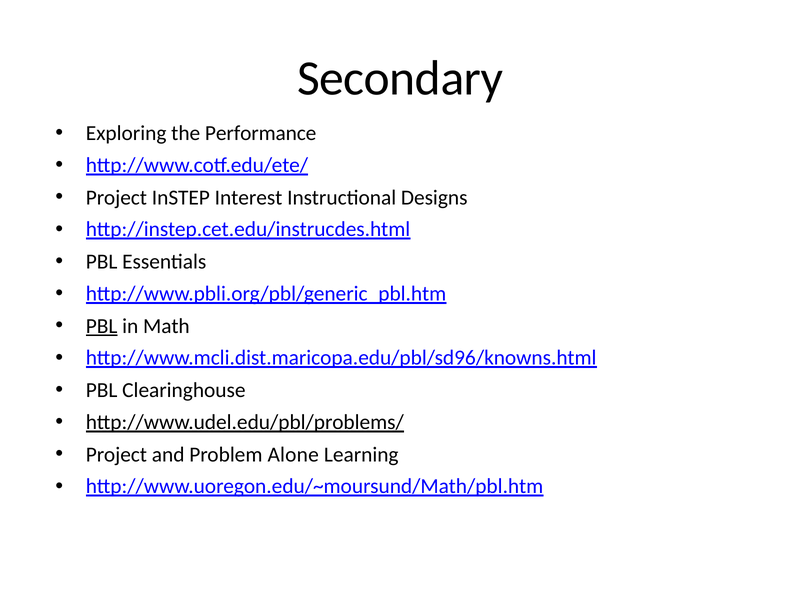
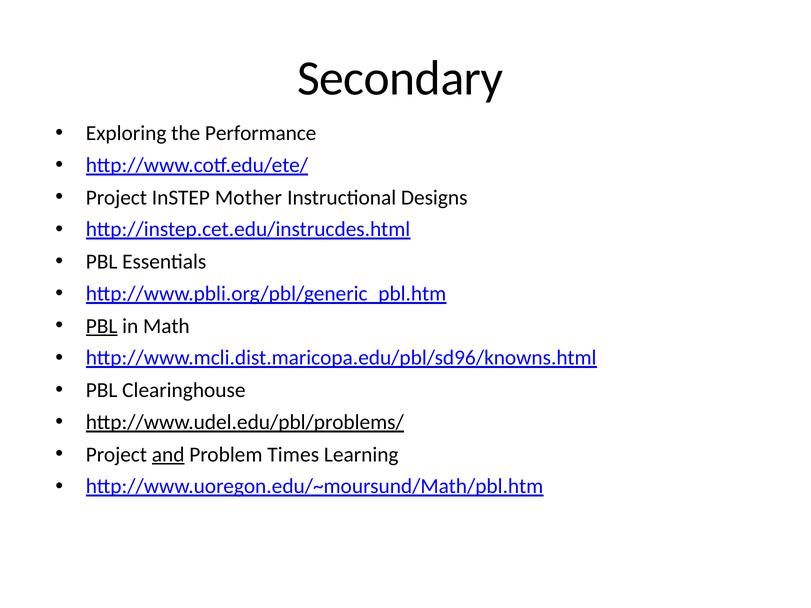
Interest: Interest -> Mother
and underline: none -> present
Alone: Alone -> Times
